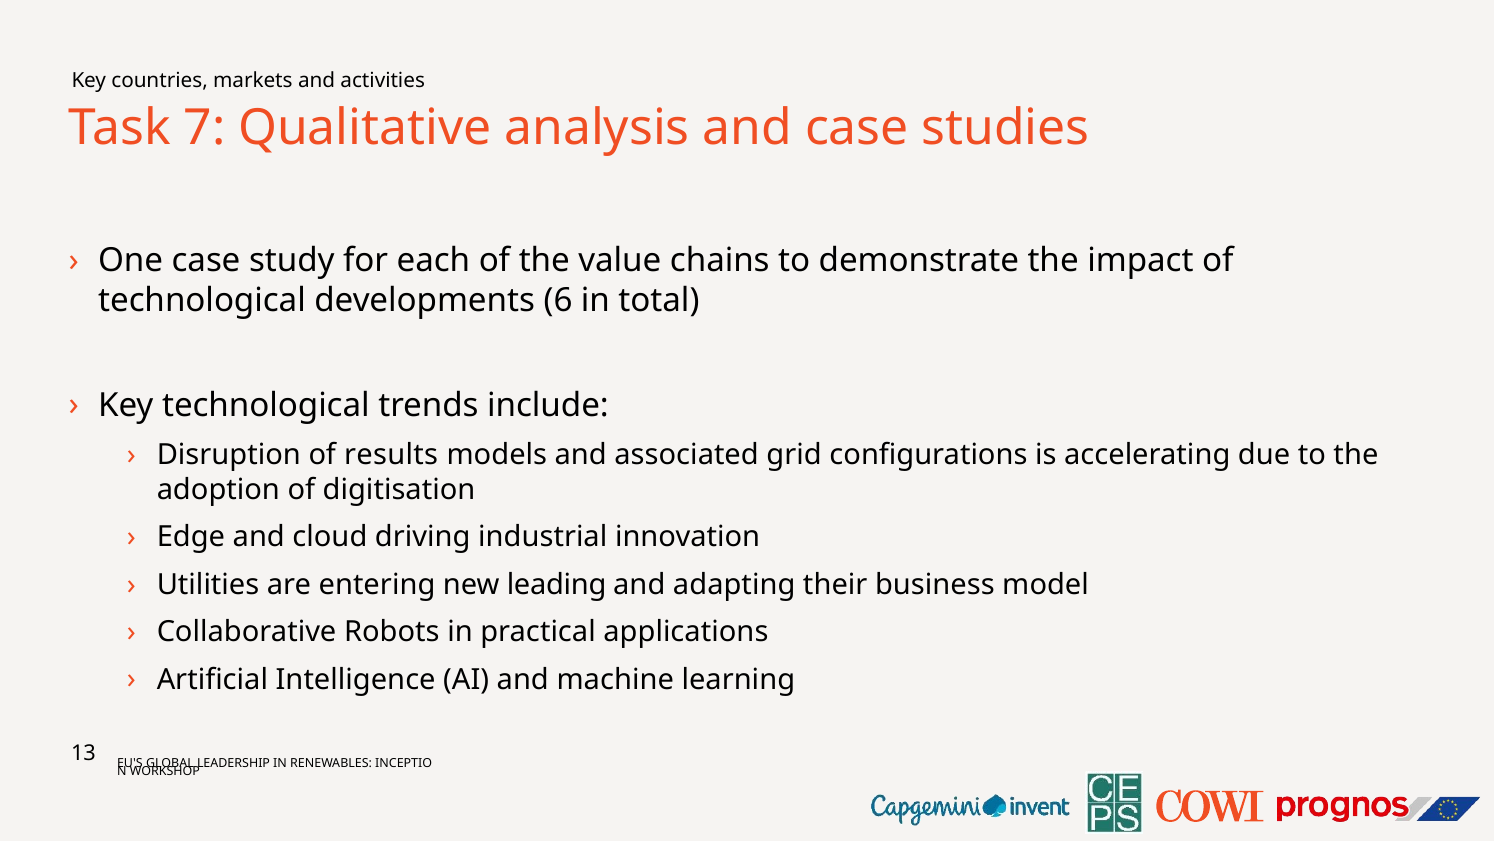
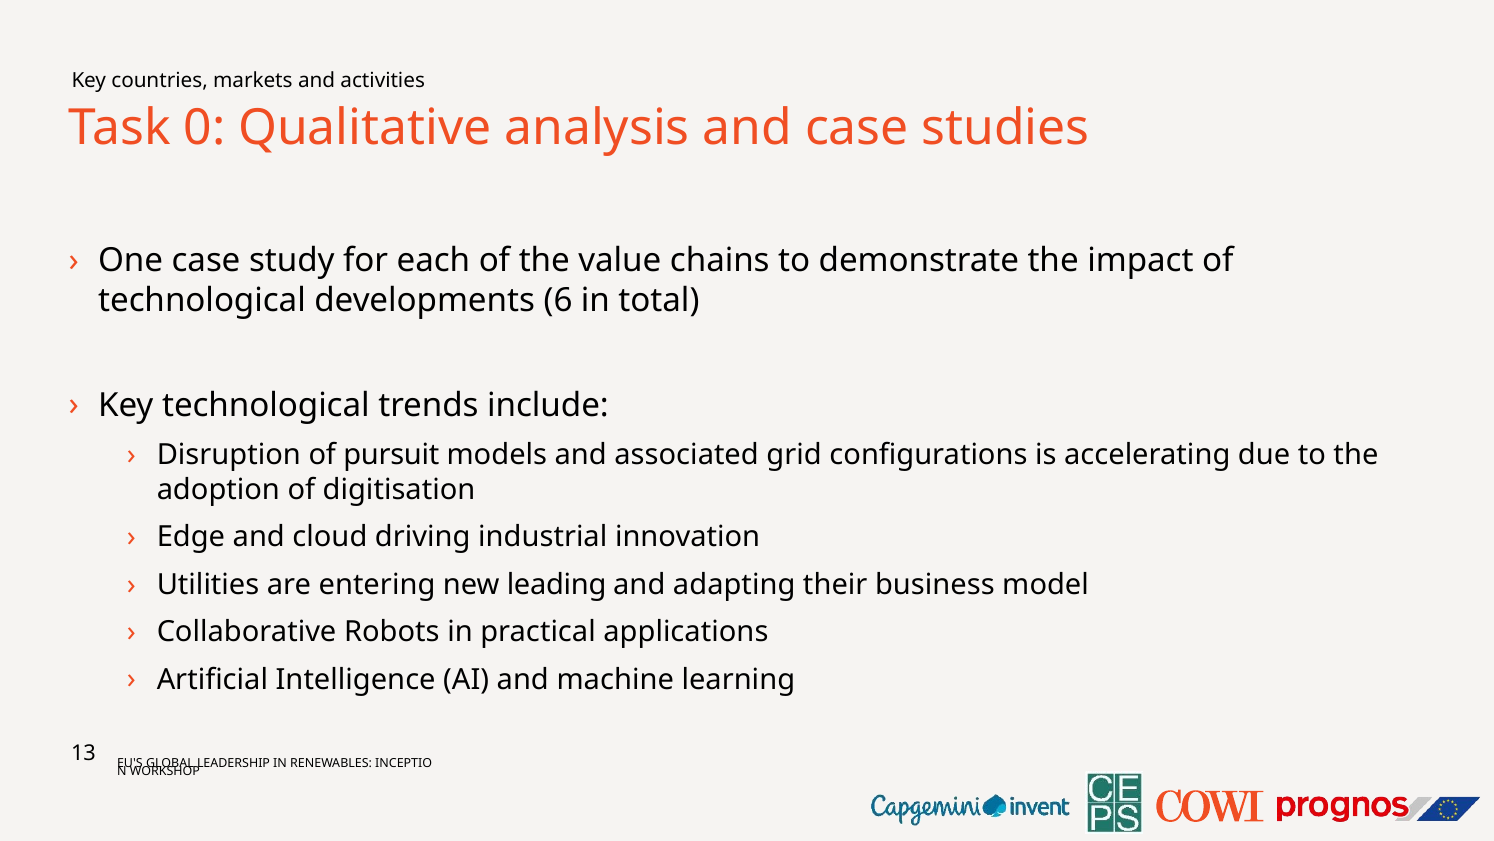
7: 7 -> 0
results: results -> pursuit
